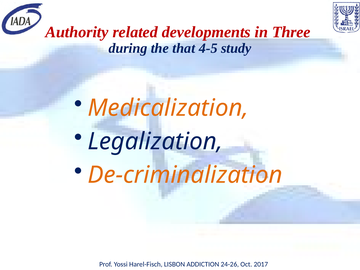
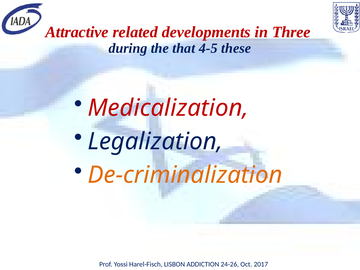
Authority: Authority -> Attractive
study: study -> these
Medicalization colour: orange -> red
